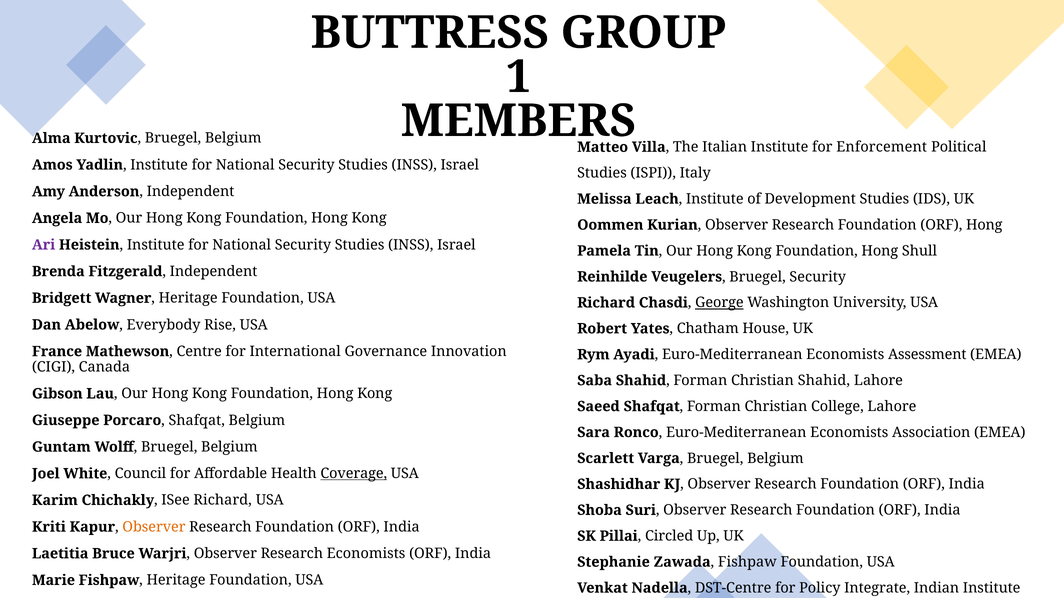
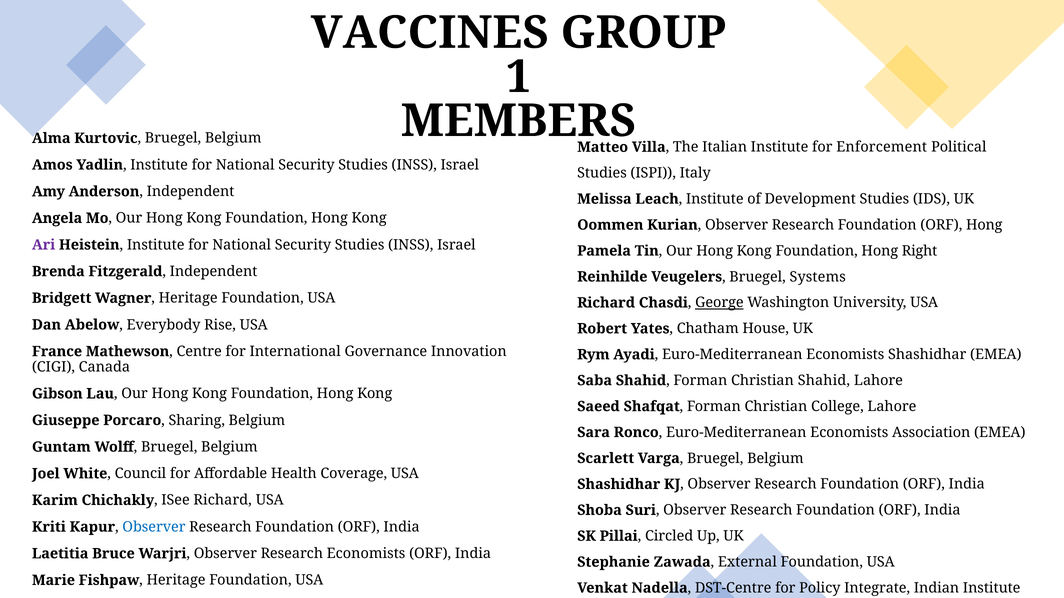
BUTTRESS: BUTTRESS -> VACCINES
Shull: Shull -> Right
Bruegel Security: Security -> Systems
Economists Assessment: Assessment -> Shashidhar
Porcaro Shafqat: Shafqat -> Sharing
Coverage underline: present -> none
Observer at (154, 527) colour: orange -> blue
Zawada Fishpaw: Fishpaw -> External
